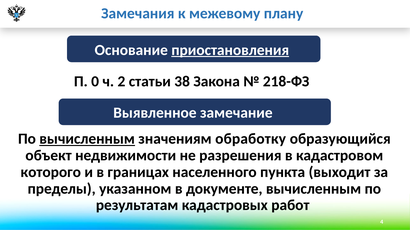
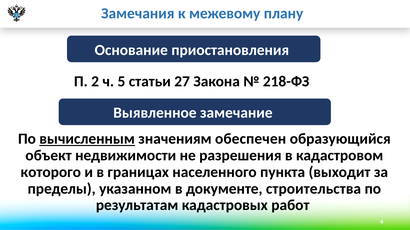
приостановления underline: present -> none
0: 0 -> 2
2: 2 -> 5
38: 38 -> 27
обработку: обработку -> обеспечен
документе вычисленным: вычисленным -> строительства
